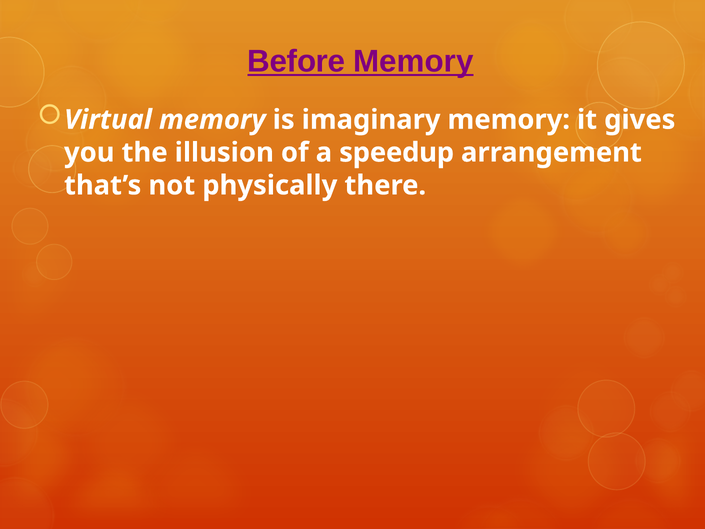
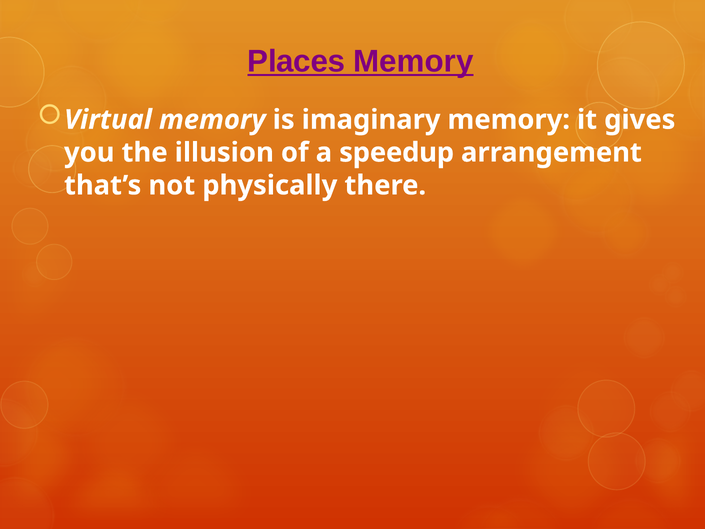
Before: Before -> Places
